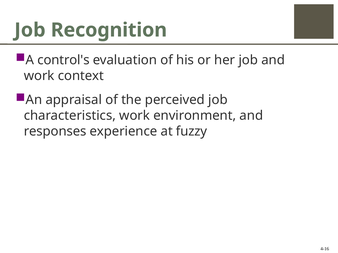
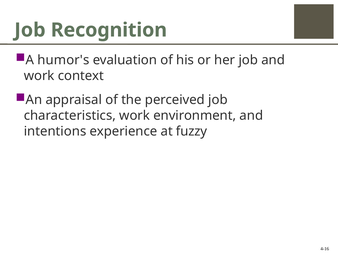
control's: control's -> humor's
responses: responses -> intentions
